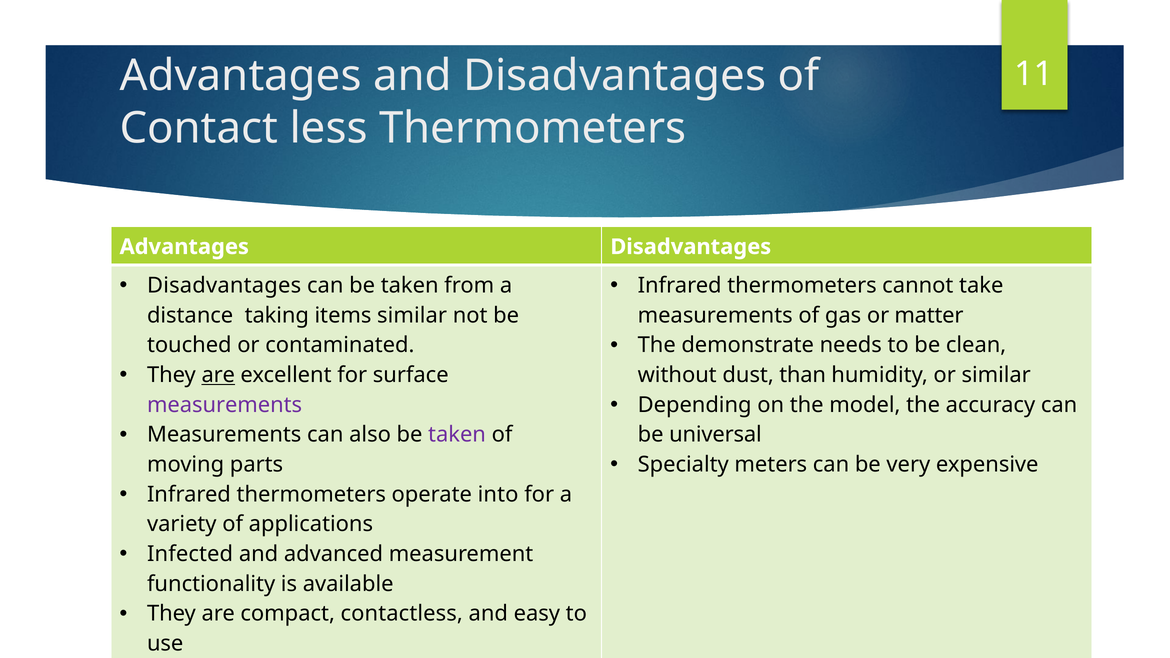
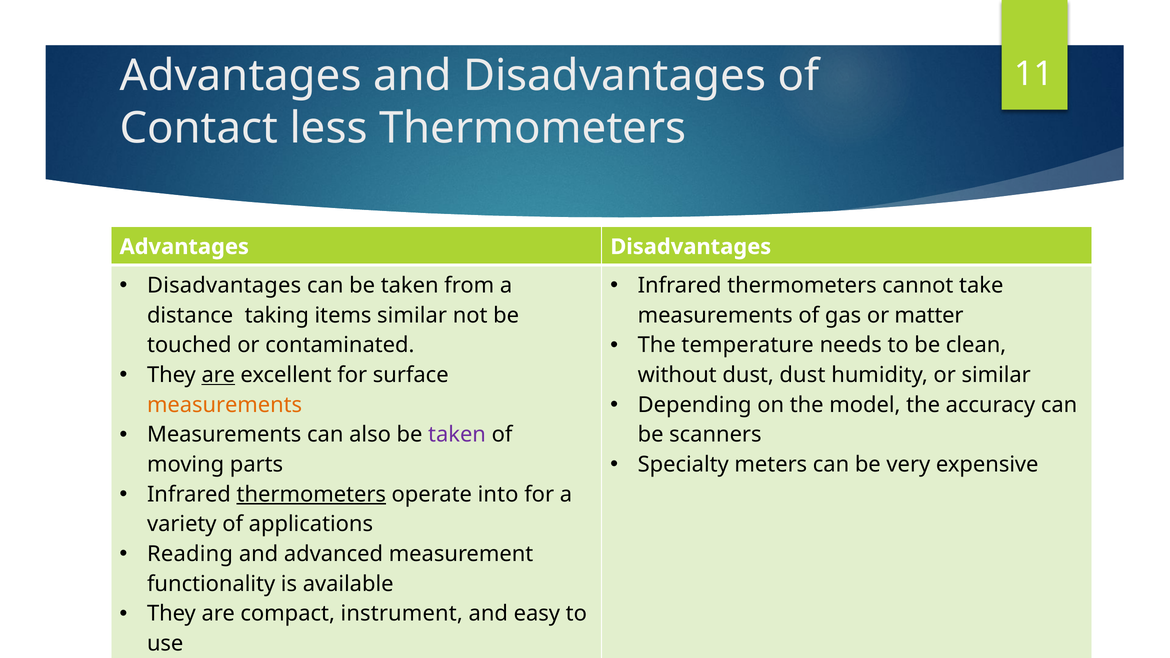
demonstrate: demonstrate -> temperature
dust than: than -> dust
measurements at (225, 405) colour: purple -> orange
universal: universal -> scanners
thermometers at (311, 494) underline: none -> present
Infected: Infected -> Reading
contactless: contactless -> instrument
